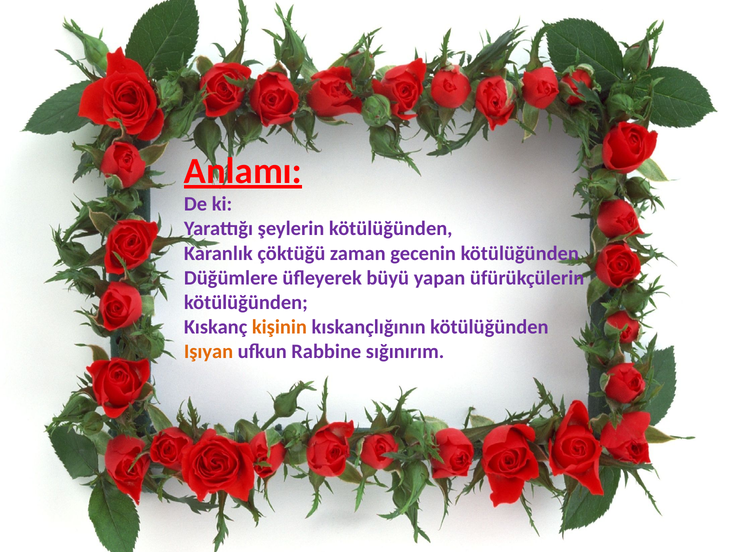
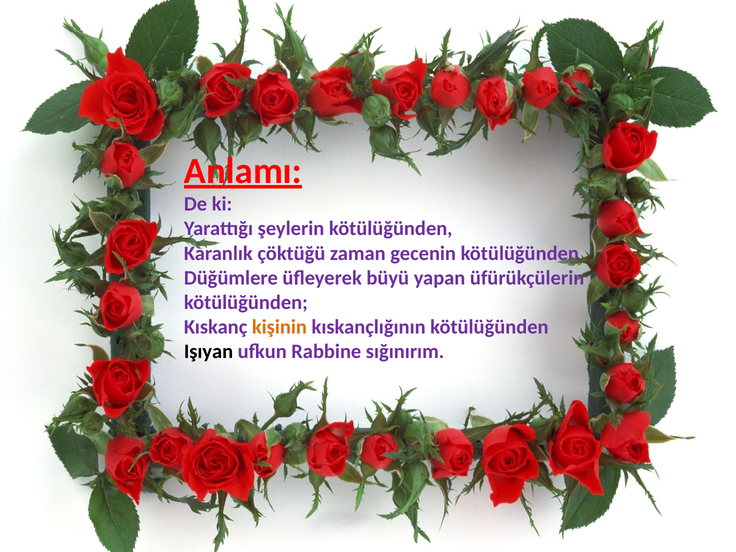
Işıyan colour: orange -> black
